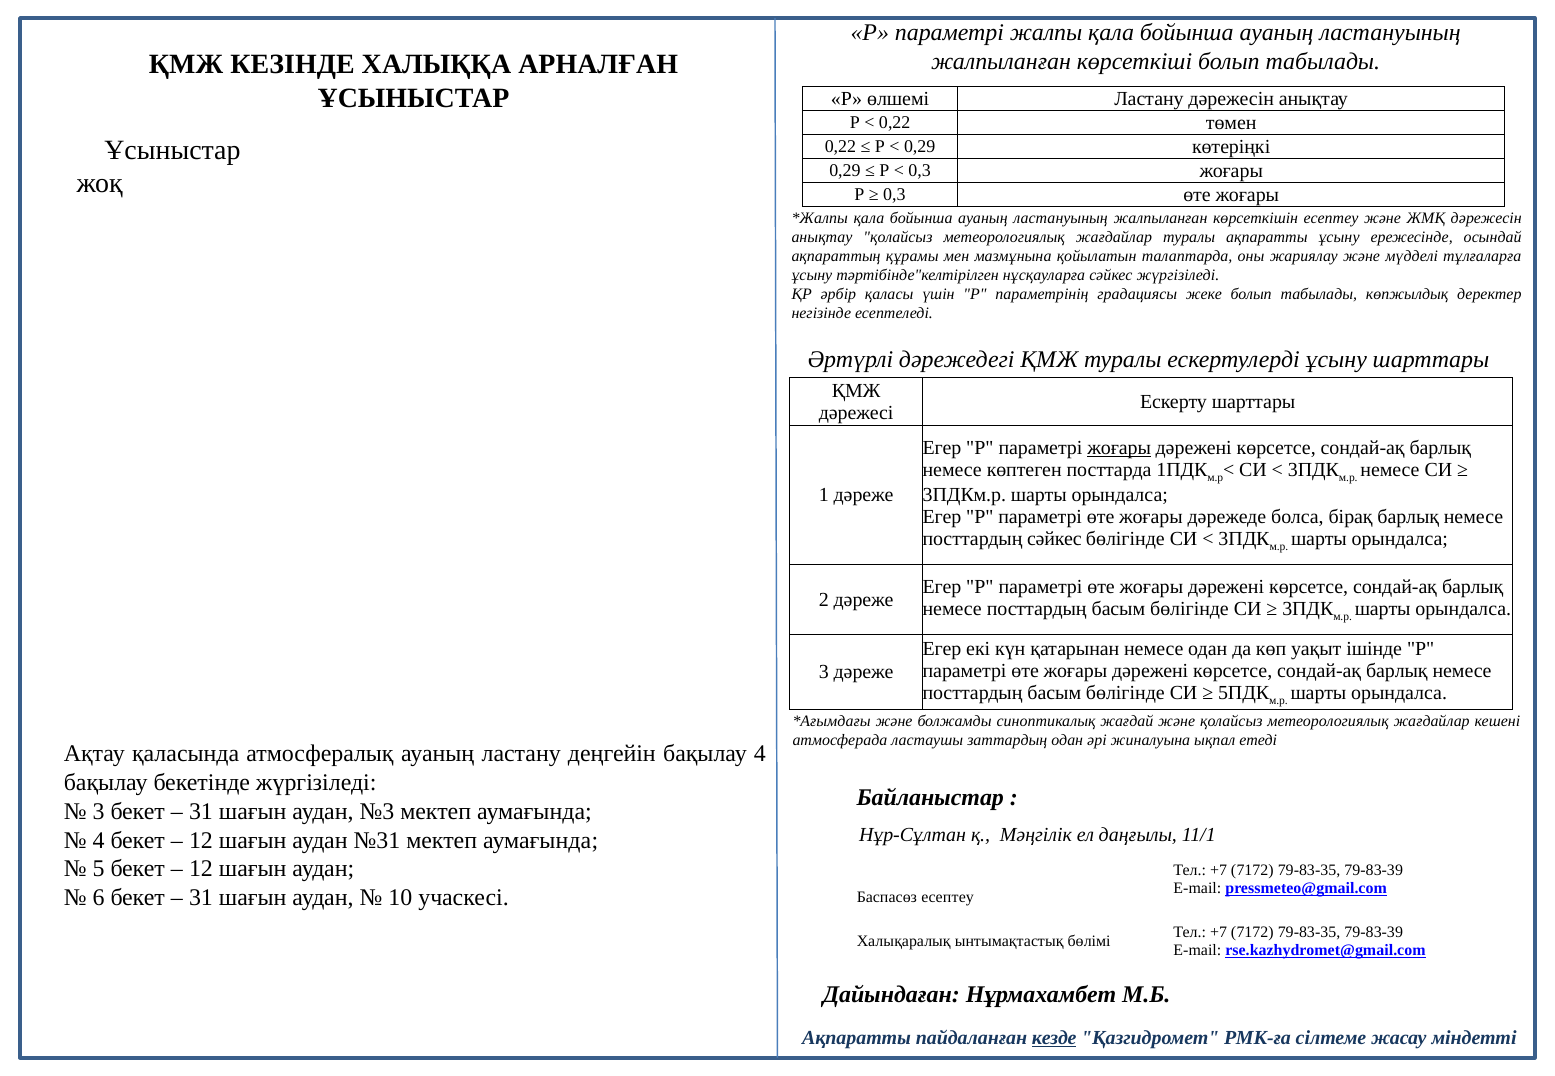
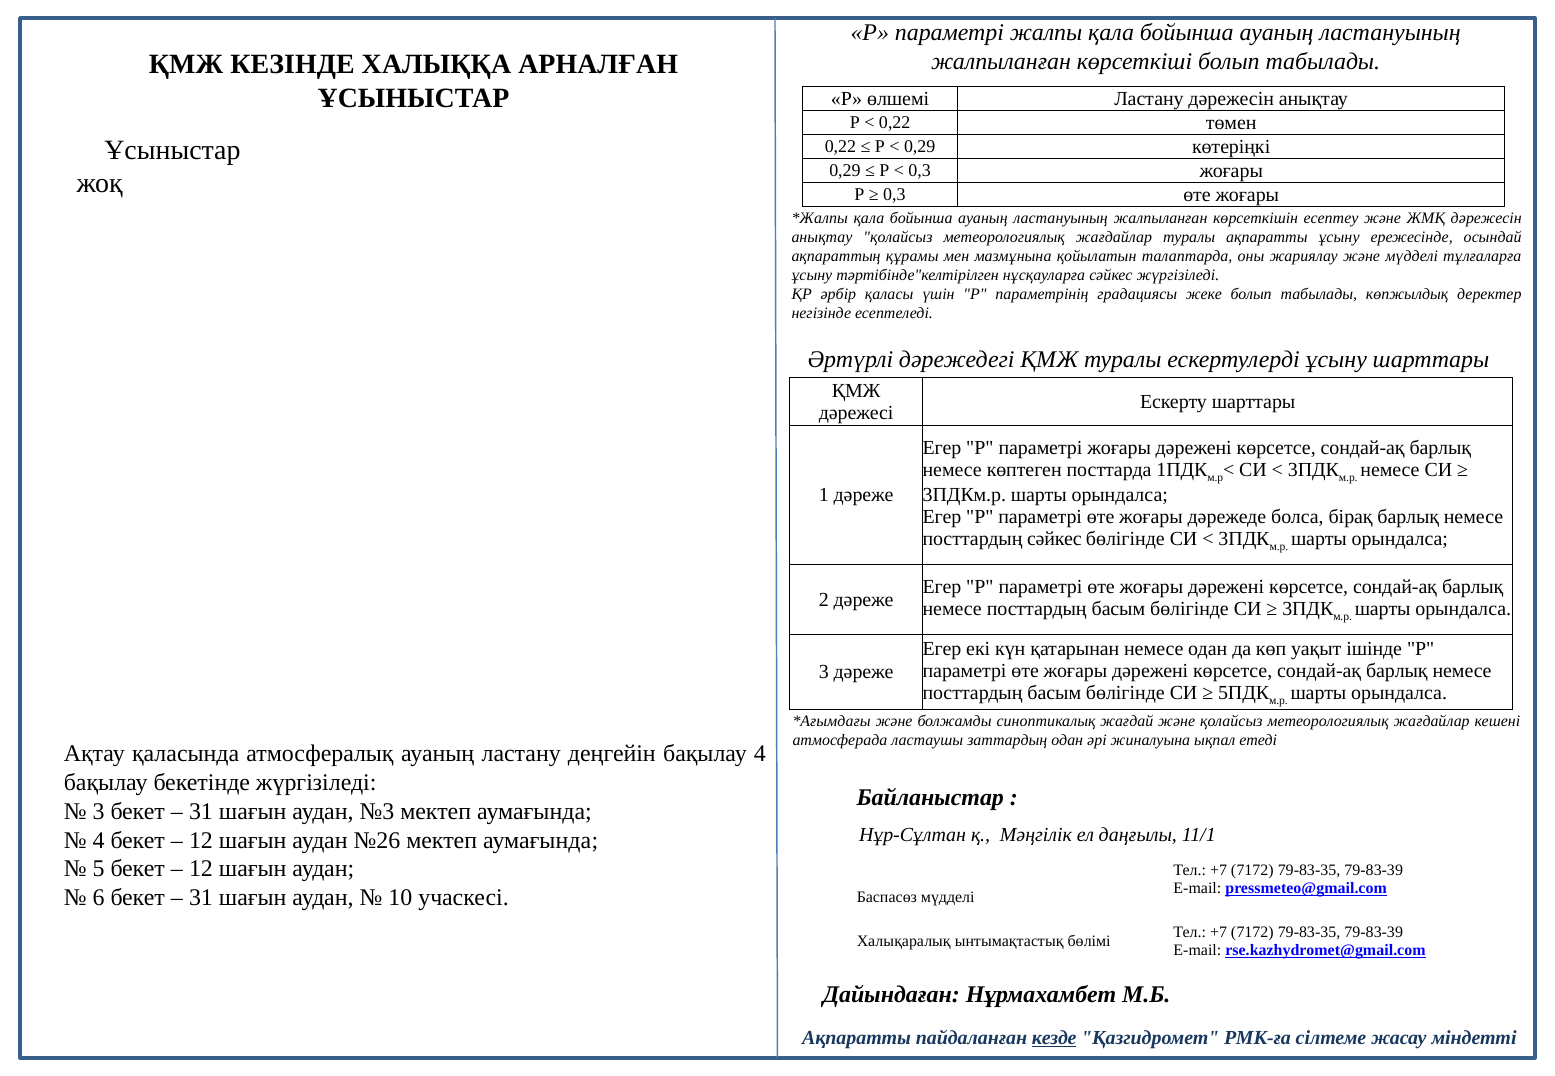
жоғары at (1119, 448) underline: present -> none
№31: №31 -> №26
Баспасөз есептеу: есептеу -> мүдделі
